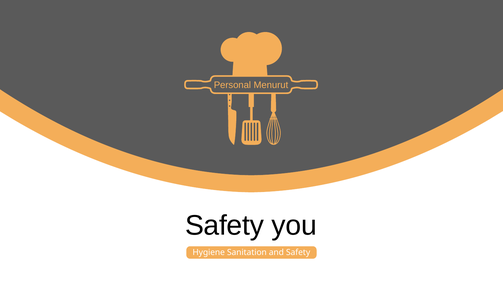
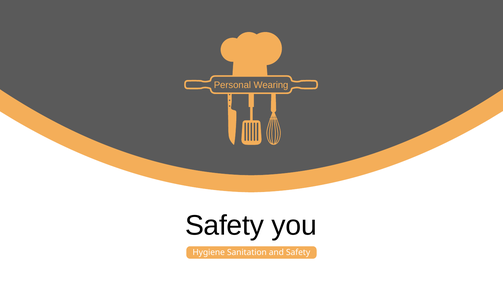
Menurut: Menurut -> Wearing
